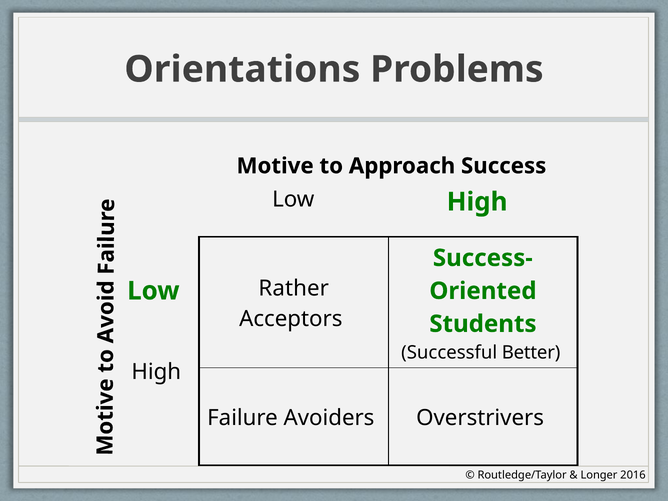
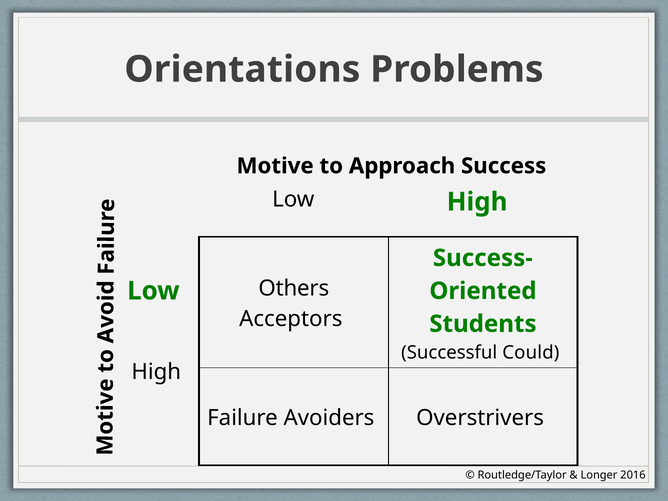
Rather: Rather -> Others
Better: Better -> Could
